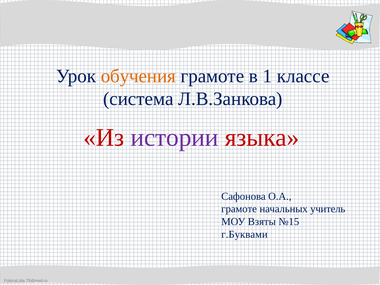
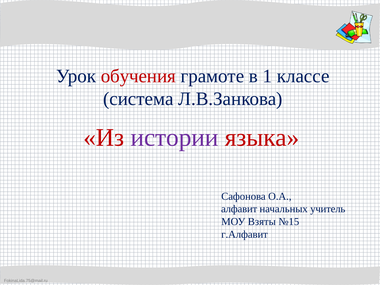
обучения colour: orange -> red
грамоте at (239, 209): грамоте -> алфавит
г.Буквами: г.Буквами -> г.Алфавит
